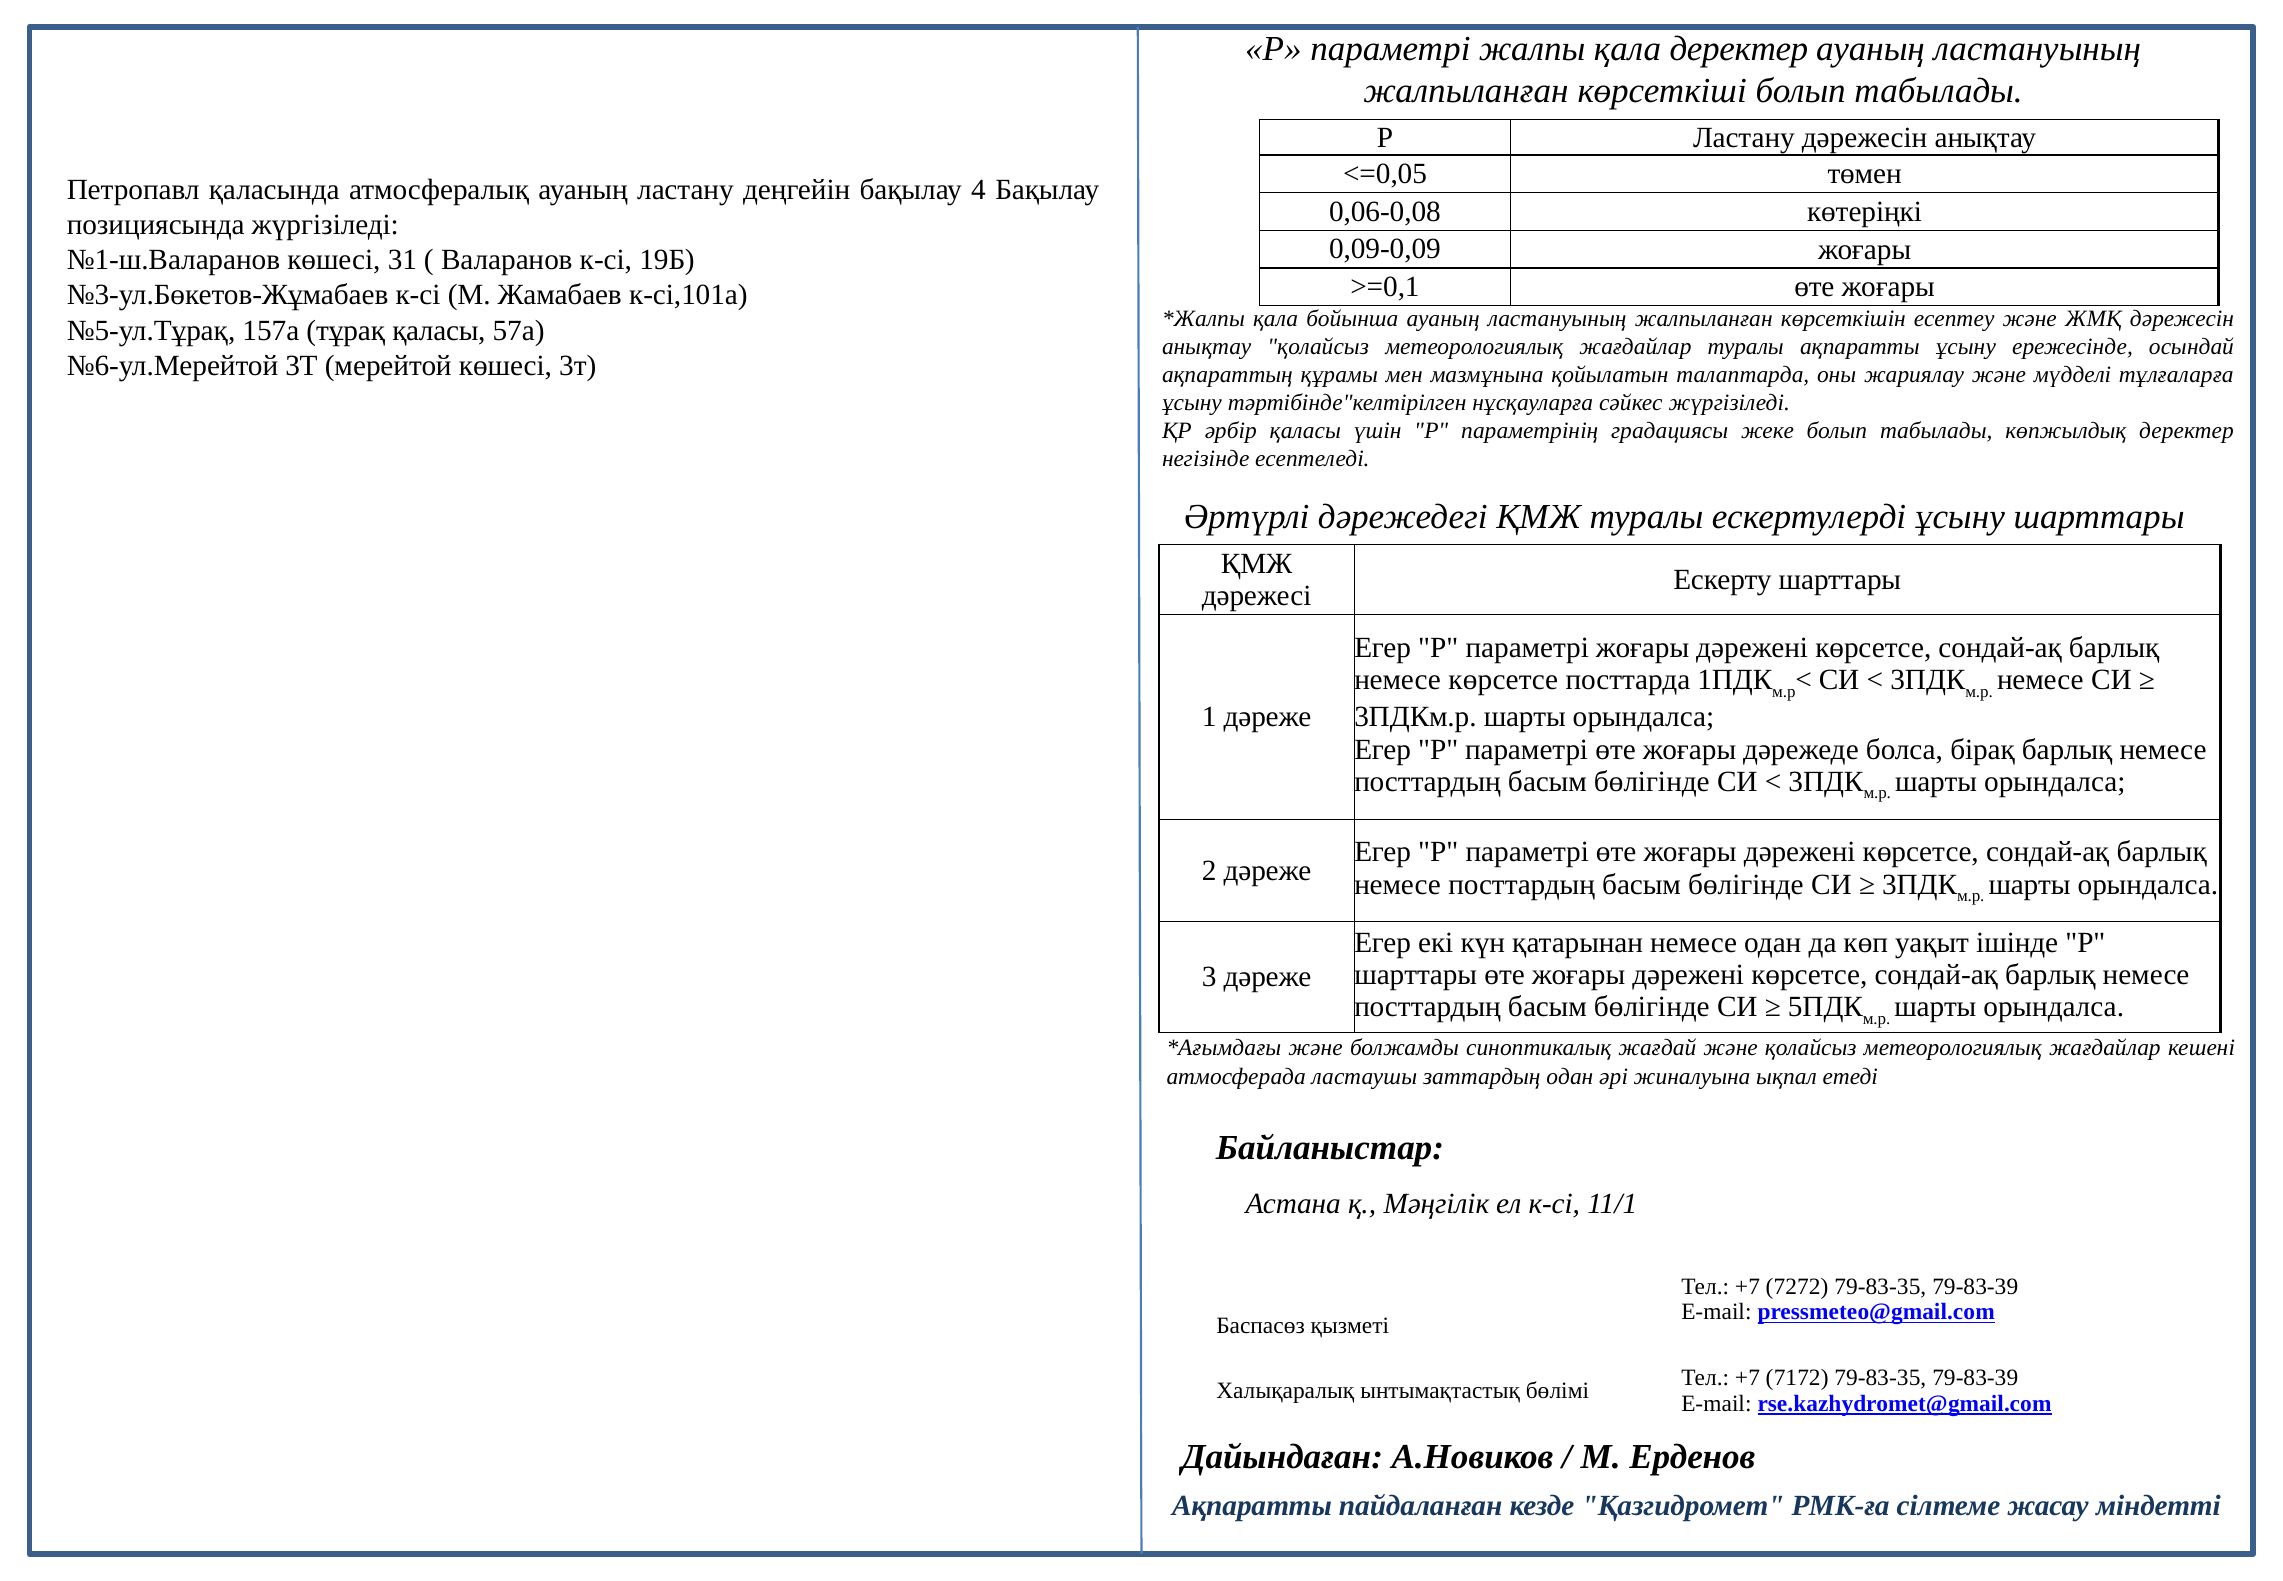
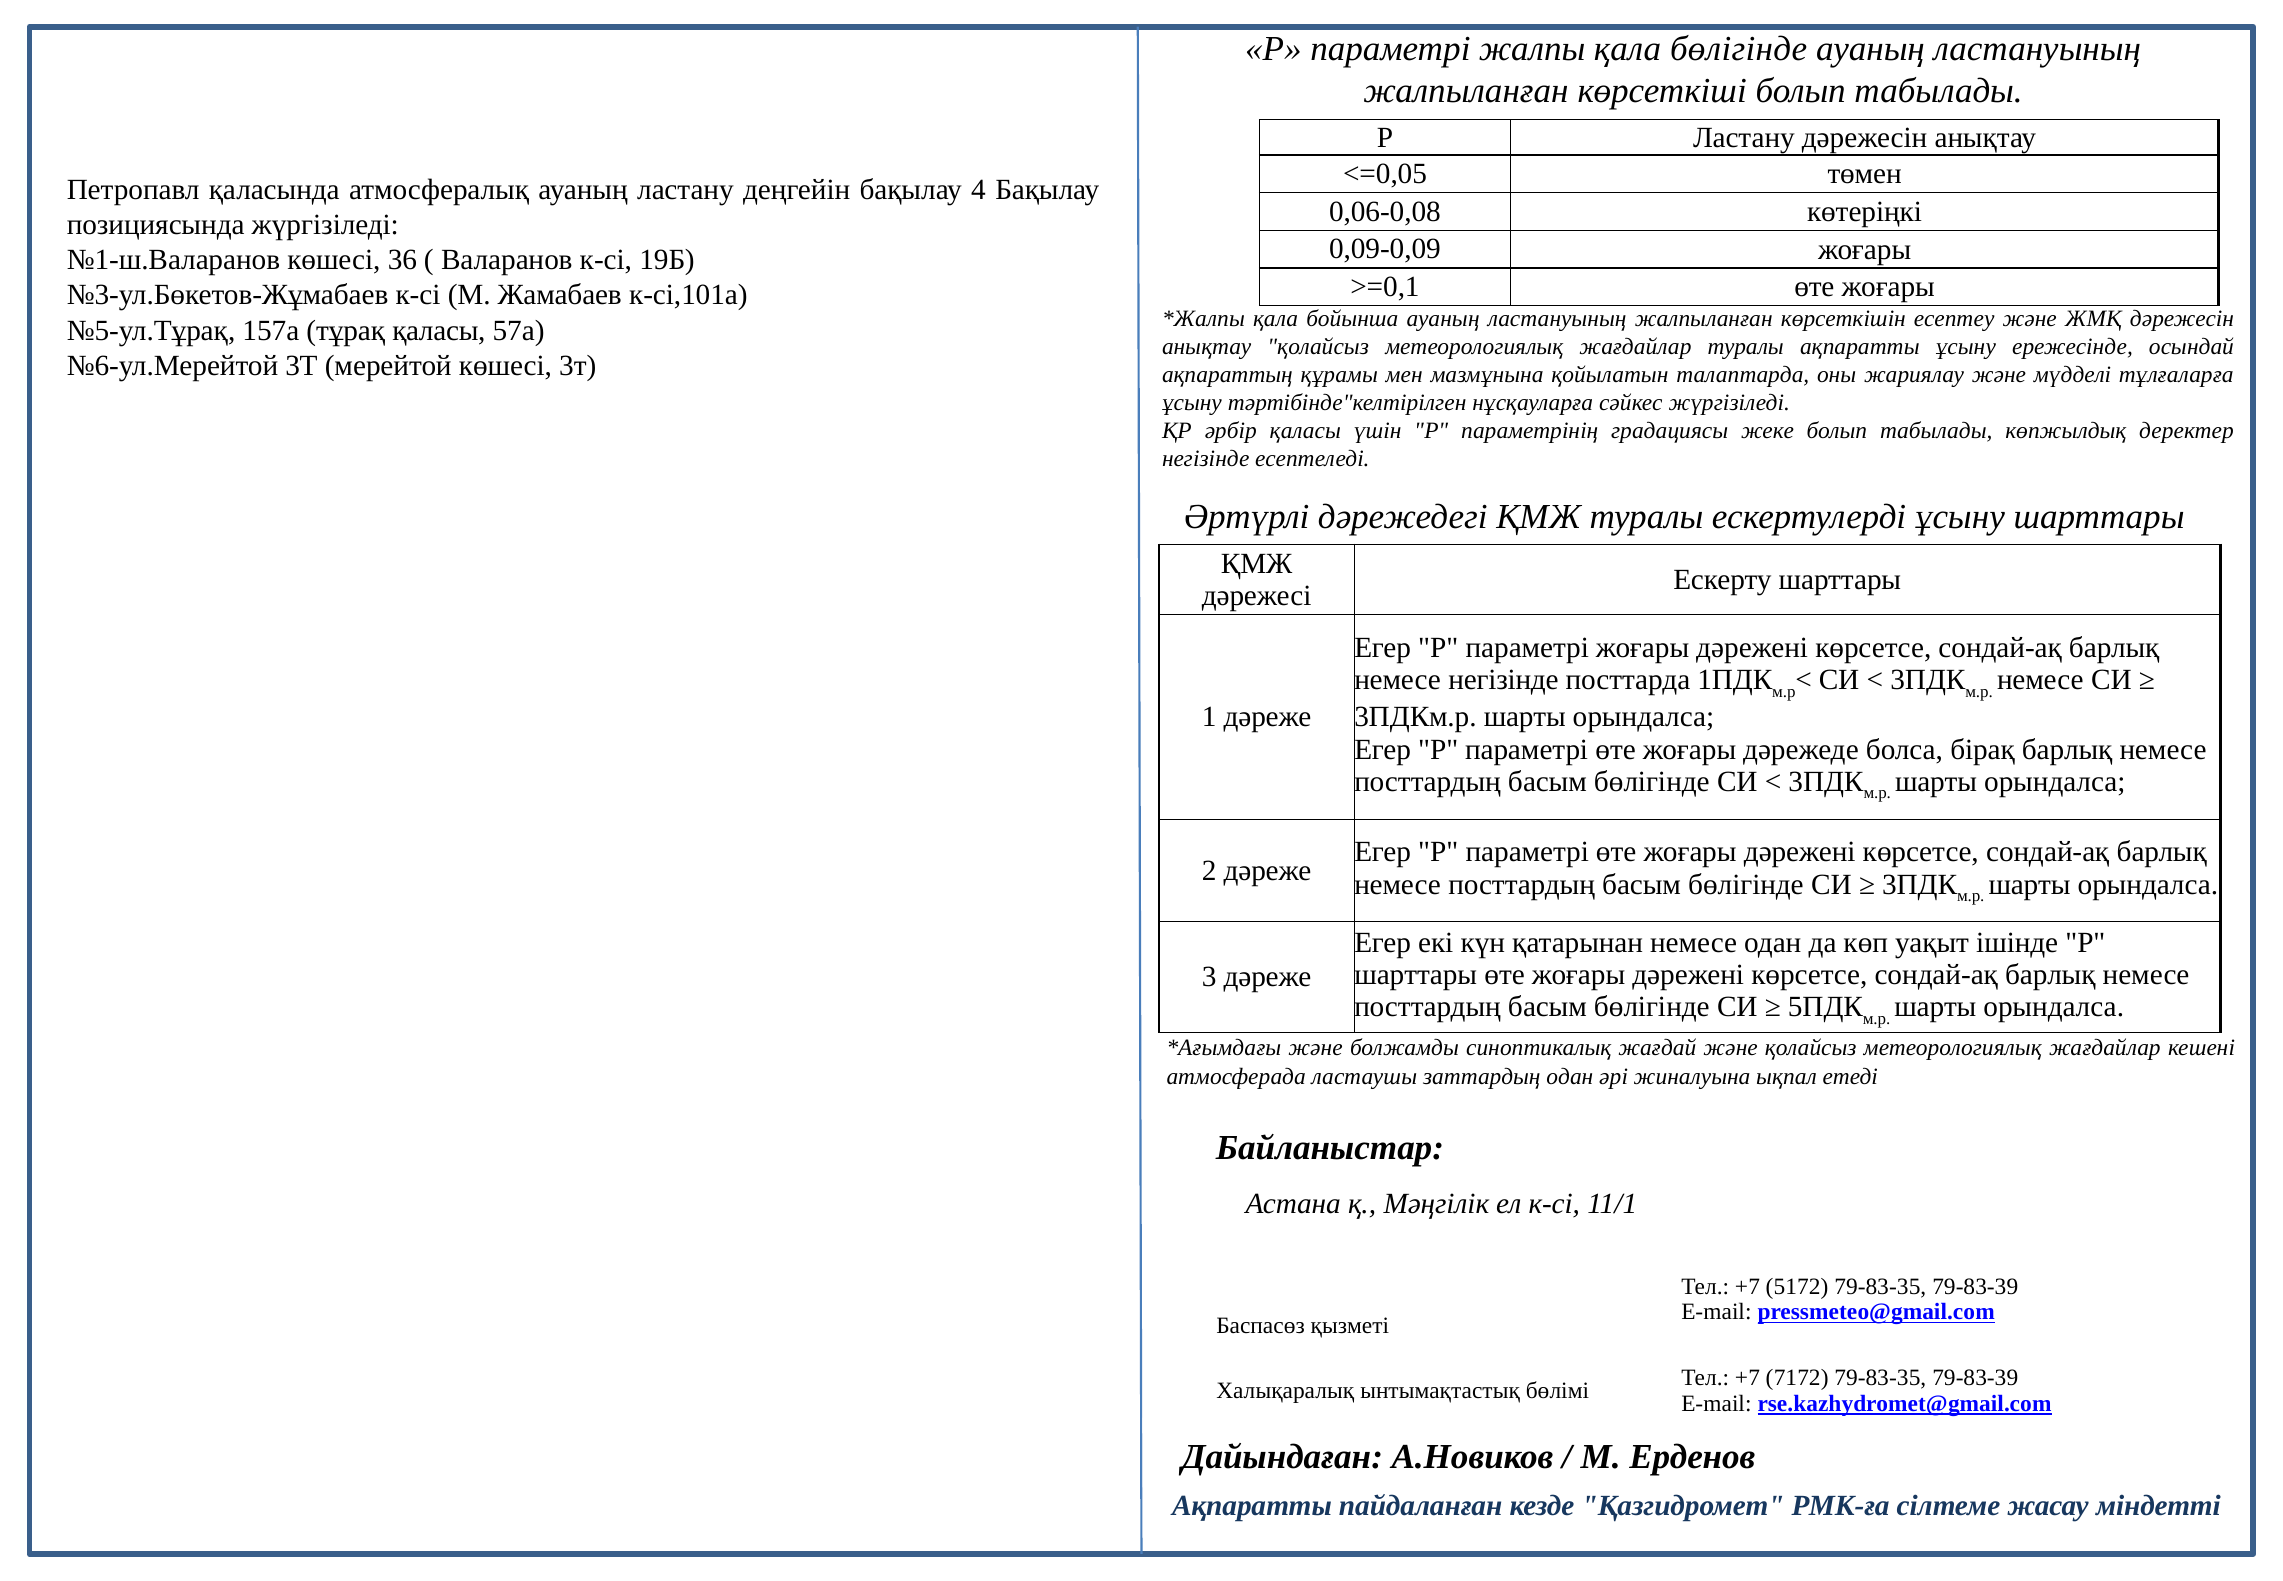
қала деректер: деректер -> бөлігінде
31: 31 -> 36
немесе көрсетсе: көрсетсе -> негізінде
7272: 7272 -> 5172
